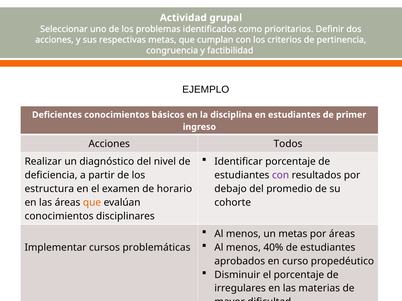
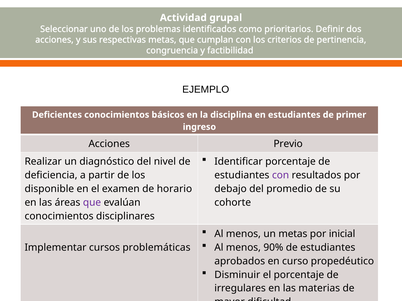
Todos: Todos -> Previo
estructura: estructura -> disponible
que at (92, 203) colour: orange -> purple
por áreas: áreas -> inicial
40%: 40% -> 90%
